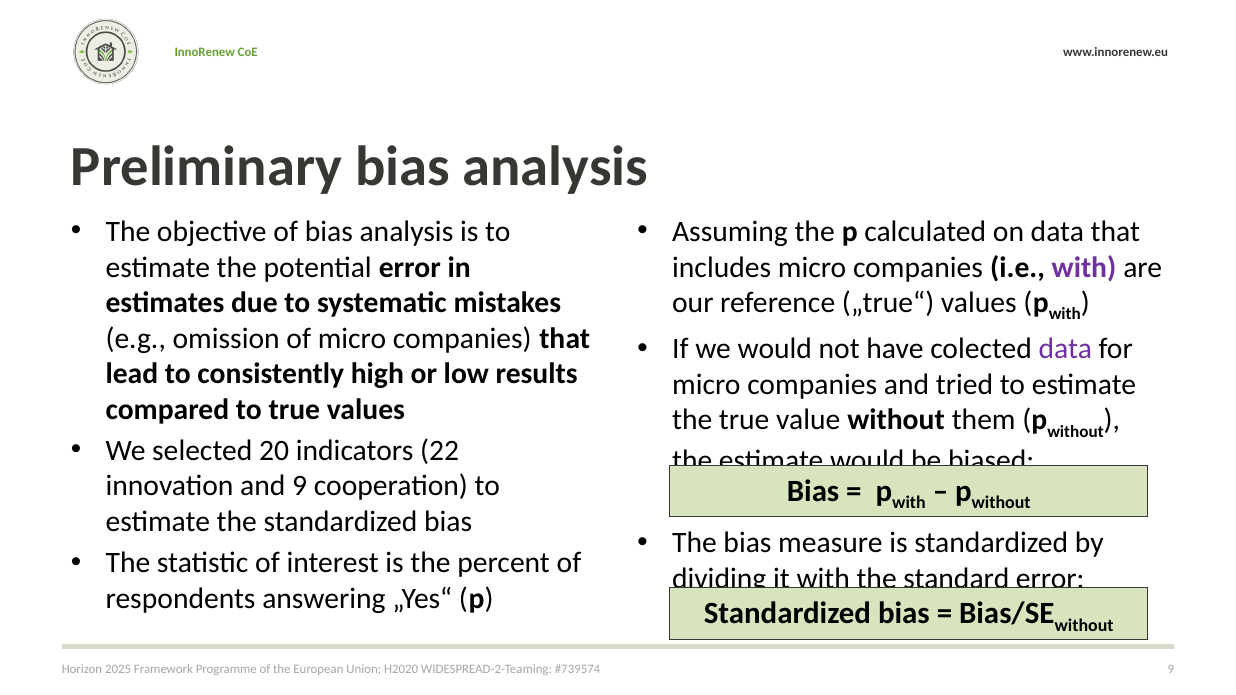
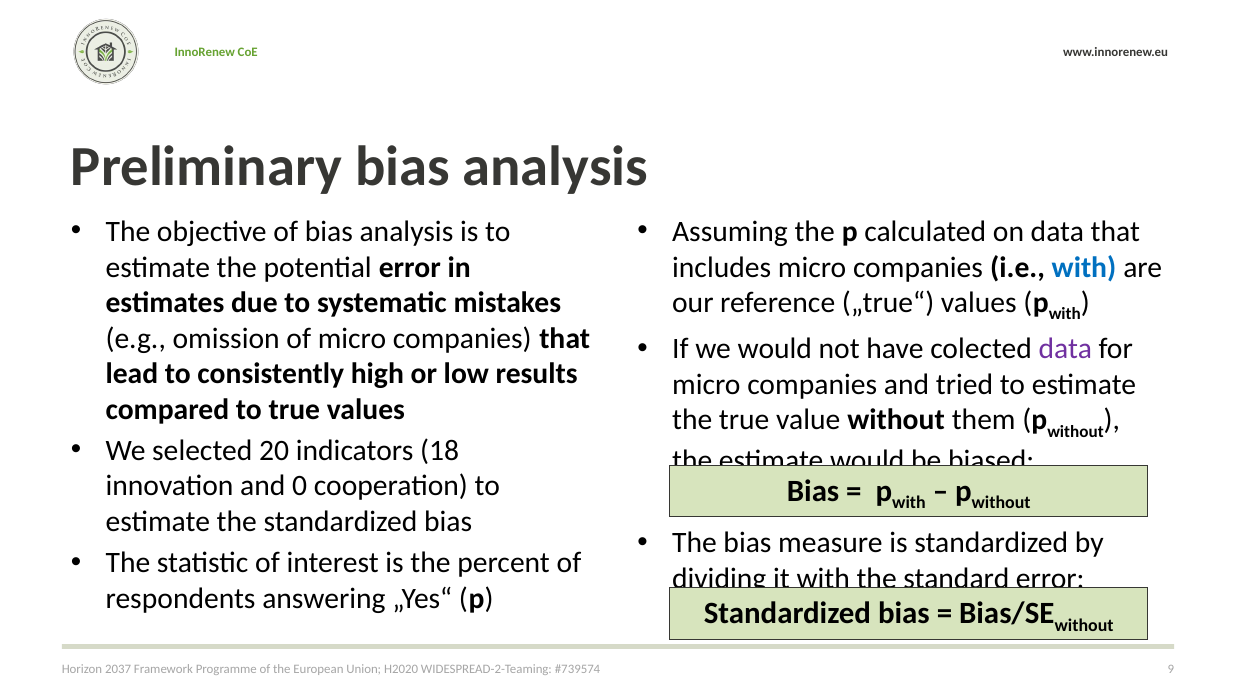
with at (1084, 267) colour: purple -> blue
22: 22 -> 18
and 9: 9 -> 0
2025: 2025 -> 2037
